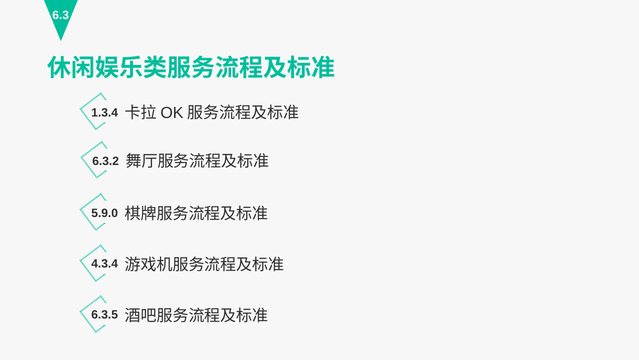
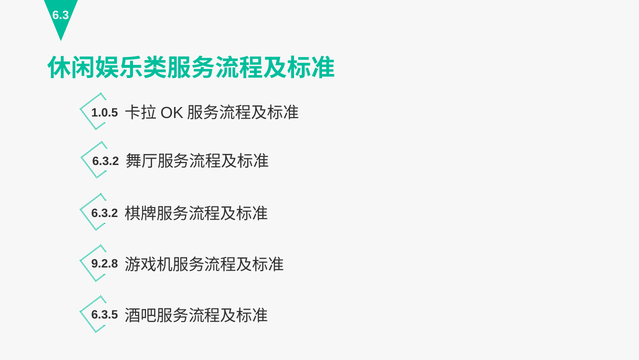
1.3.4: 1.3.4 -> 1.0.5
5.9.0 at (105, 213): 5.9.0 -> 6.3.2
4.3.4: 4.3.4 -> 9.2.8
